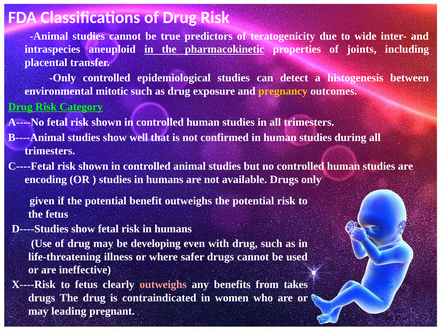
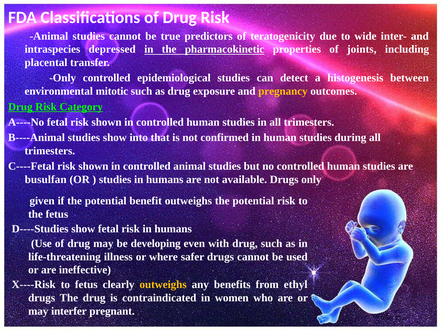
aneuploid: aneuploid -> depressed
well: well -> into
encoding: encoding -> busulfan
outweighs at (163, 284) colour: pink -> yellow
takes: takes -> ethyl
leading: leading -> interfer
